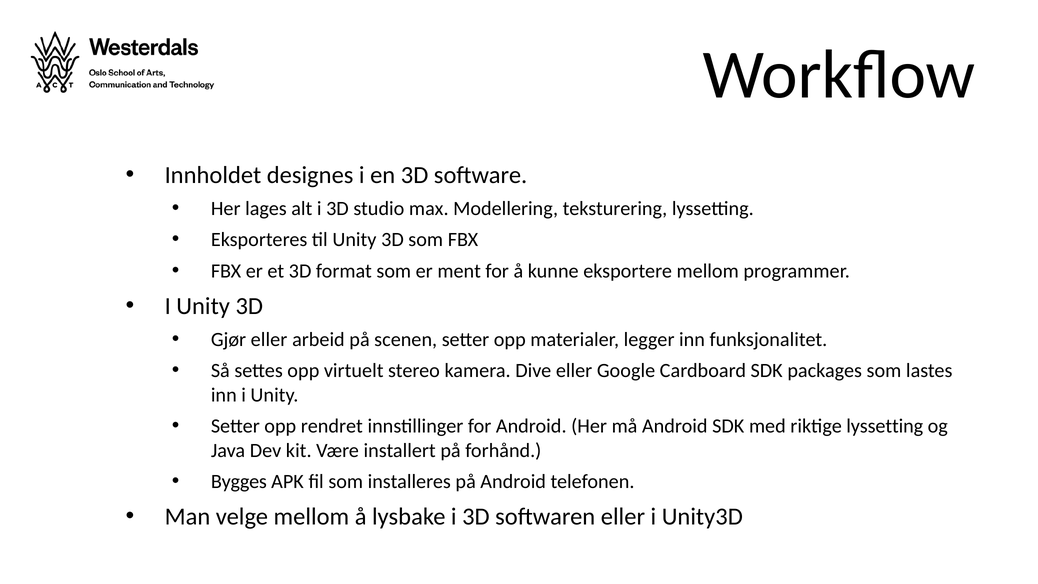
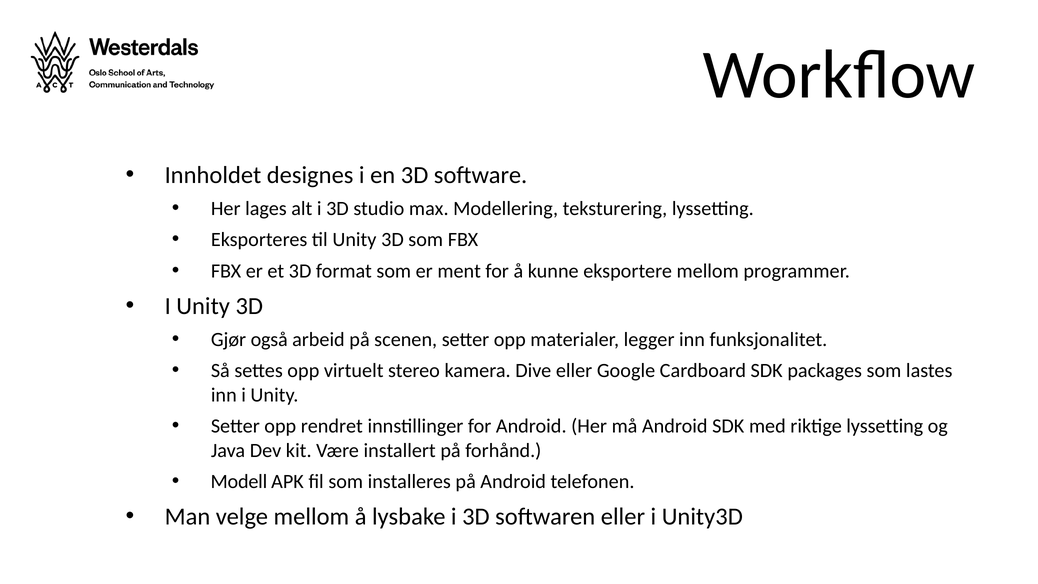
Gjør eller: eller -> også
Bygges: Bygges -> Modell
